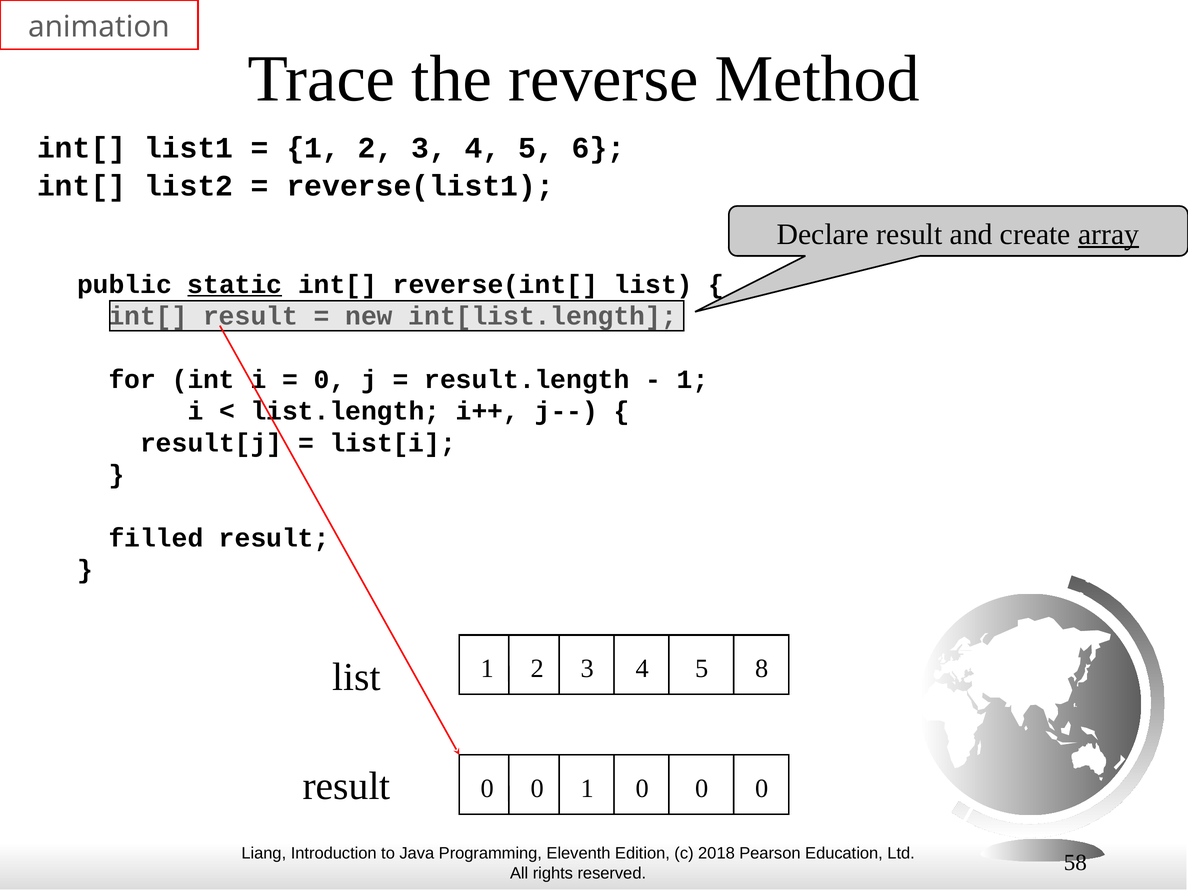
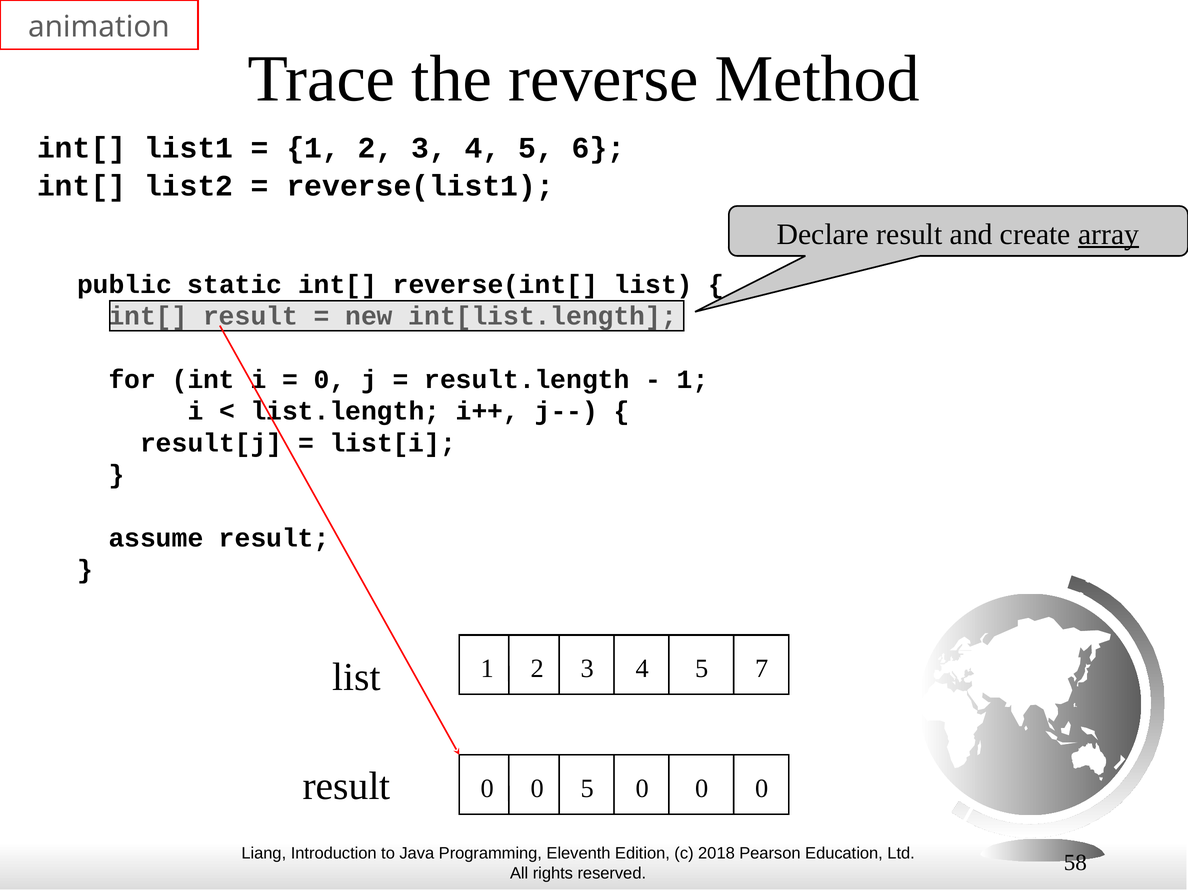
static underline: present -> none
filled: filled -> assume
8: 8 -> 7
0 1: 1 -> 5
